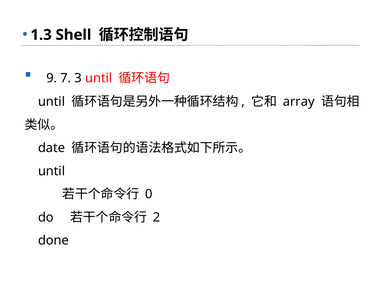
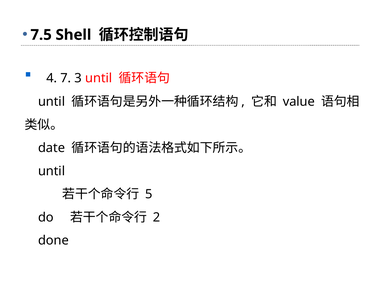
1.3: 1.3 -> 7.5
9: 9 -> 4
array: array -> value
0: 0 -> 5
